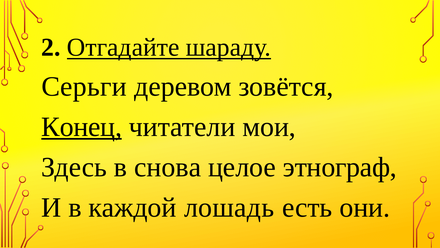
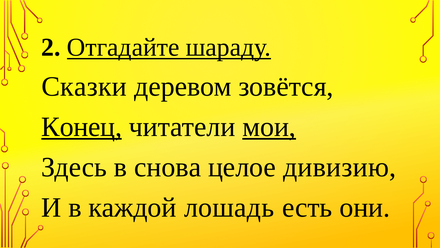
Серьги: Серьги -> Сказки
мои underline: none -> present
этнограф: этнограф -> дивизию
